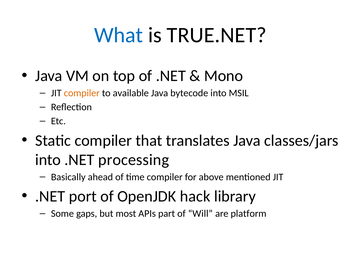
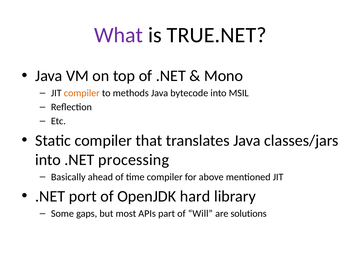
What colour: blue -> purple
available: available -> methods
hack: hack -> hard
platform: platform -> solutions
